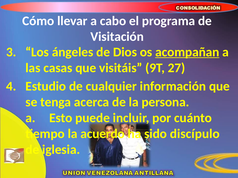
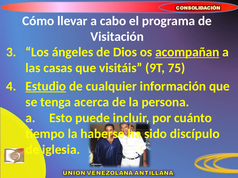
27: 27 -> 75
Estudio underline: none -> present
acuerdo: acuerdo -> haberse
